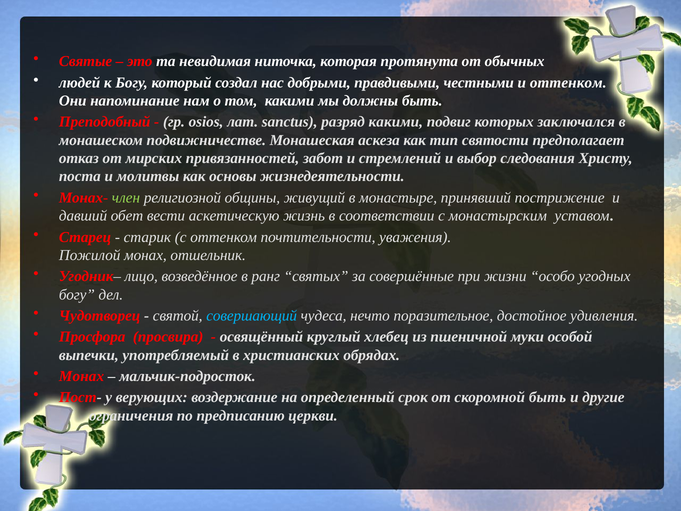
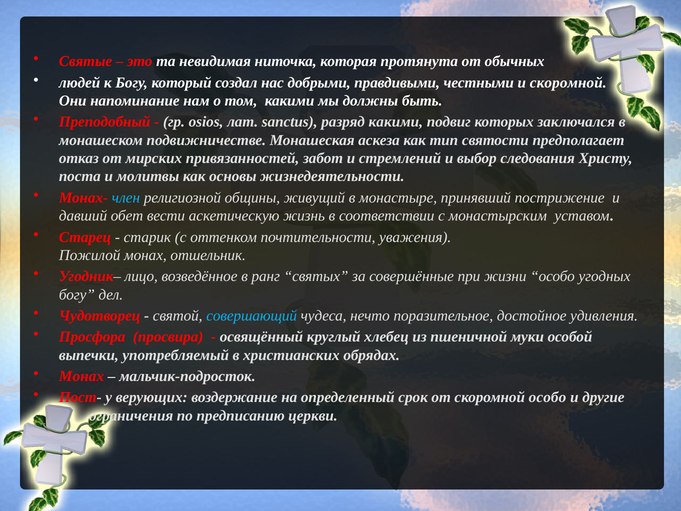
и оттенком: оттенком -> скоромной
член colour: light green -> light blue
скоромной быть: быть -> особо
